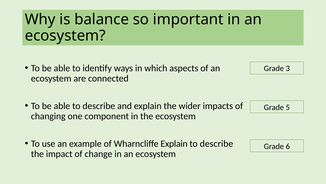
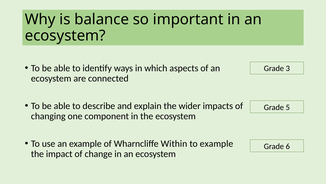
Wharncliffe Explain: Explain -> Within
describe at (216, 143): describe -> example
